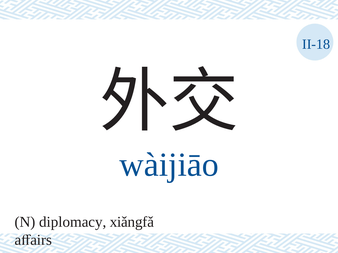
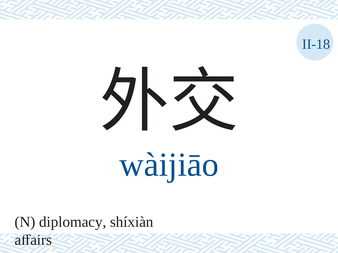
xiǎngfǎ: xiǎngfǎ -> shíxiàn
